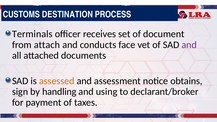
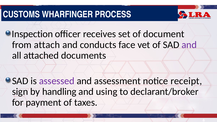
DESTINATION: DESTINATION -> WHARFINGER
Terminals: Terminals -> Inspection
assessed colour: orange -> purple
obtains: obtains -> receipt
